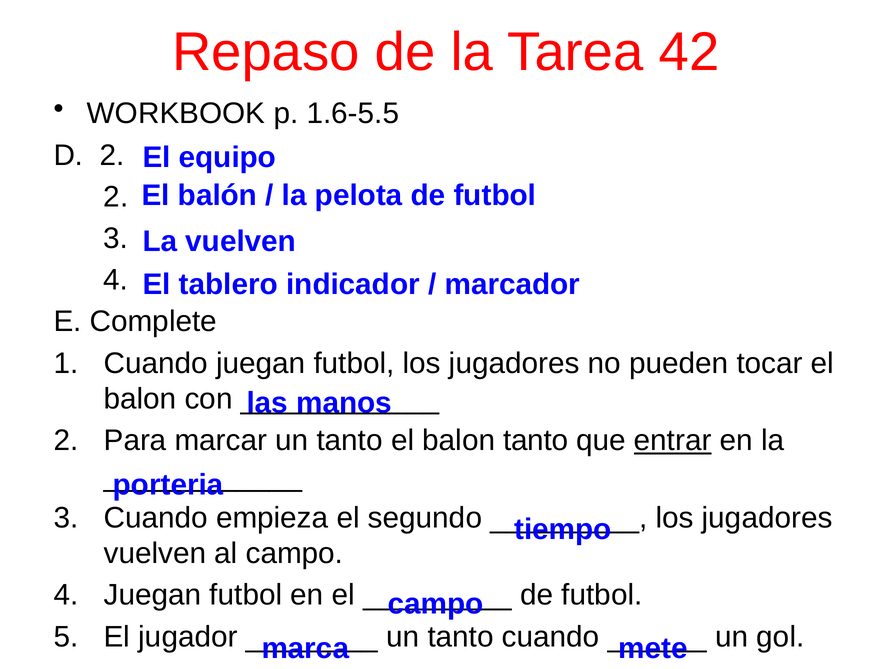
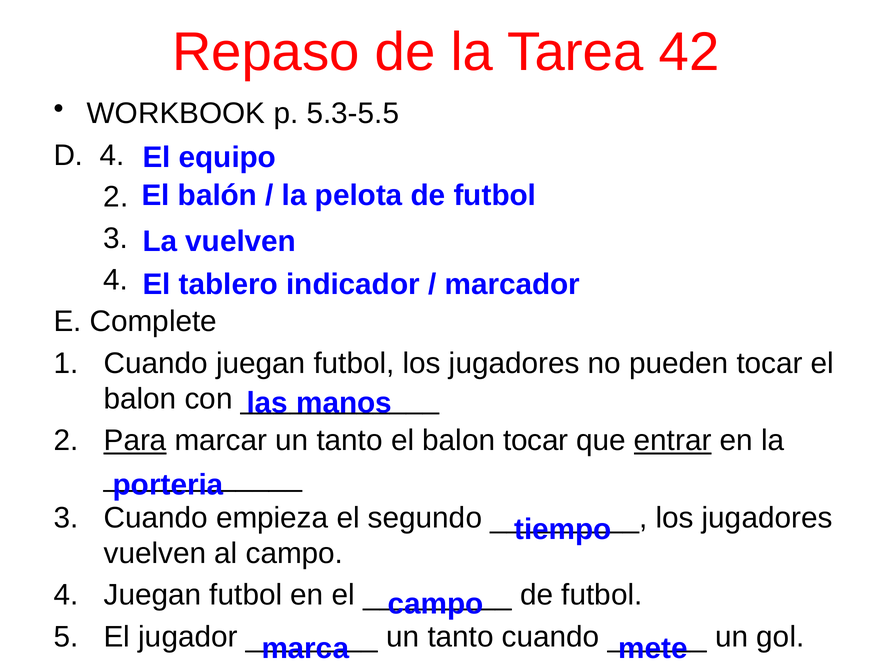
1.6-5.5: 1.6-5.5 -> 5.3-5.5
D 2: 2 -> 4
Para underline: none -> present
balon tanto: tanto -> tocar
